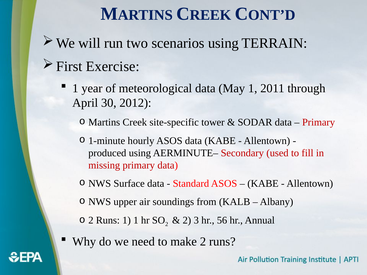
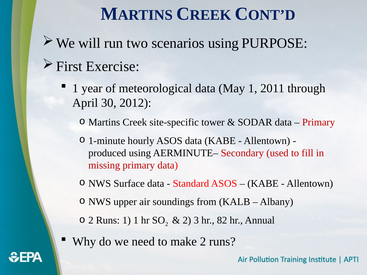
TERRAIN: TERRAIN -> PURPOSE
56: 56 -> 82
